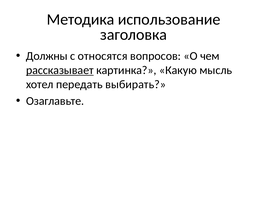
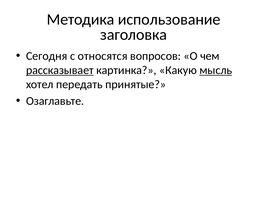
Должны: Должны -> Сегодня
мысль underline: none -> present
выбирать: выбирать -> принятые
